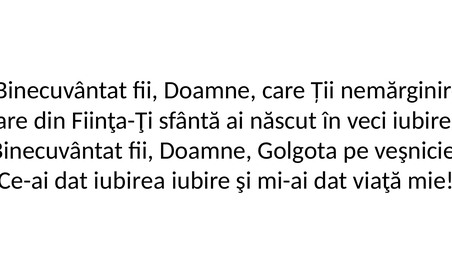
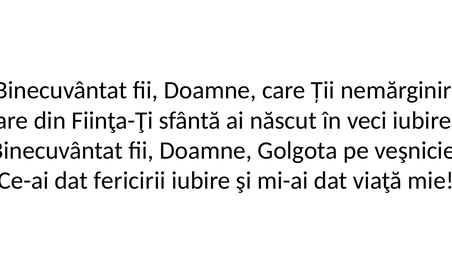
dat iubirea: iubirea -> fericirii
